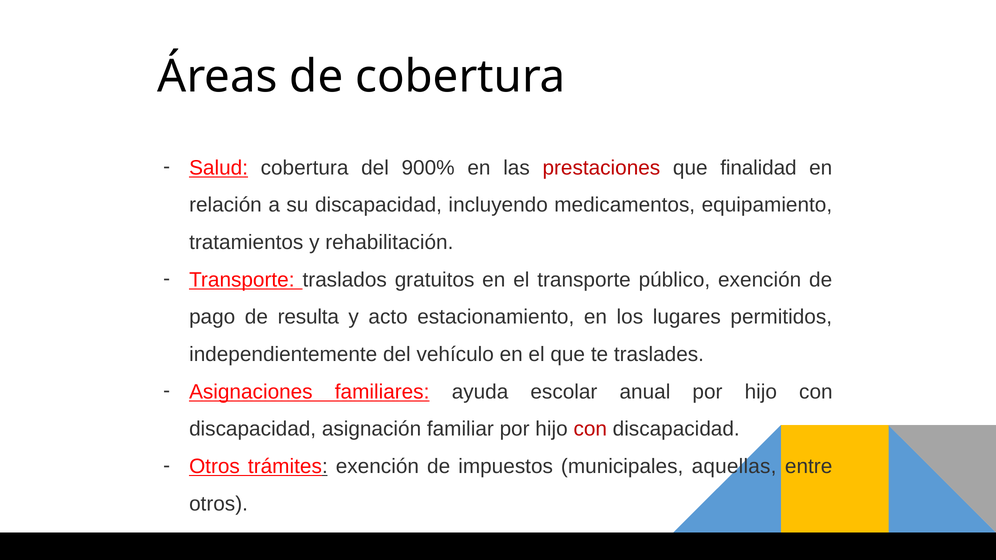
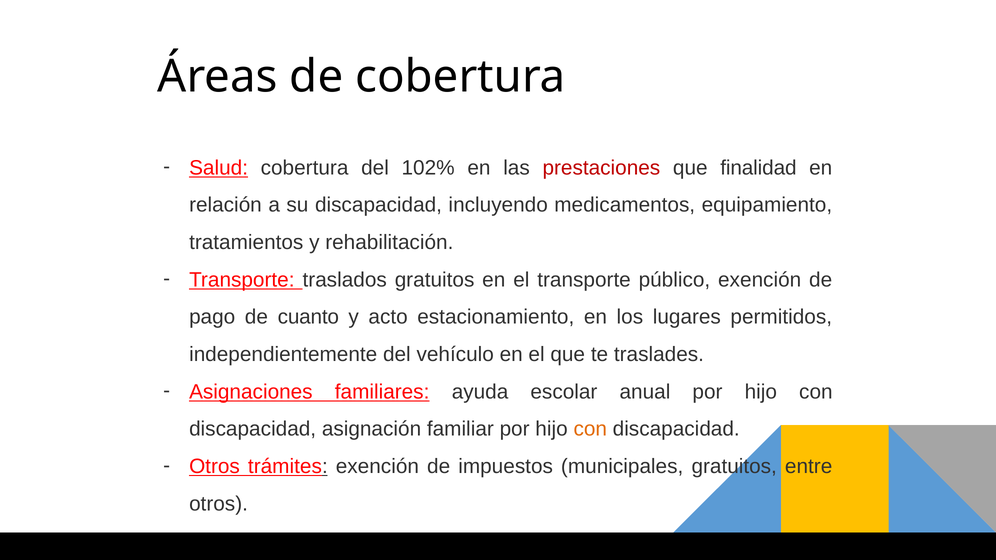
900%: 900% -> 102%
resulta: resulta -> cuanto
con at (590, 429) colour: red -> orange
municipales aquellas: aquellas -> gratuitos
